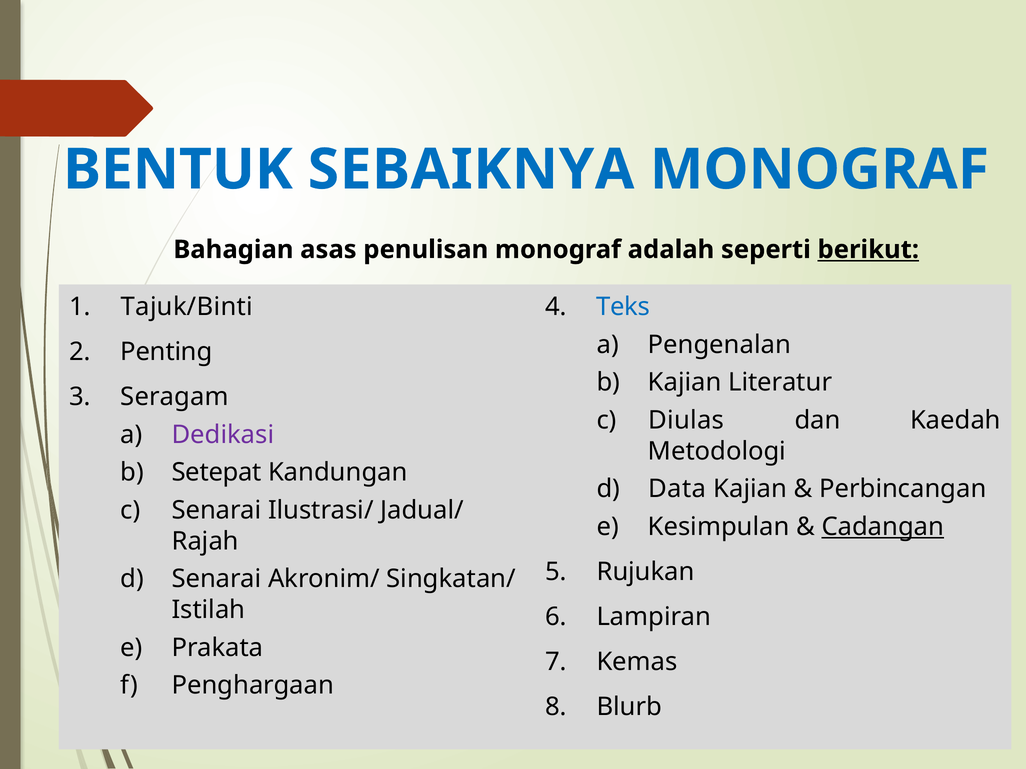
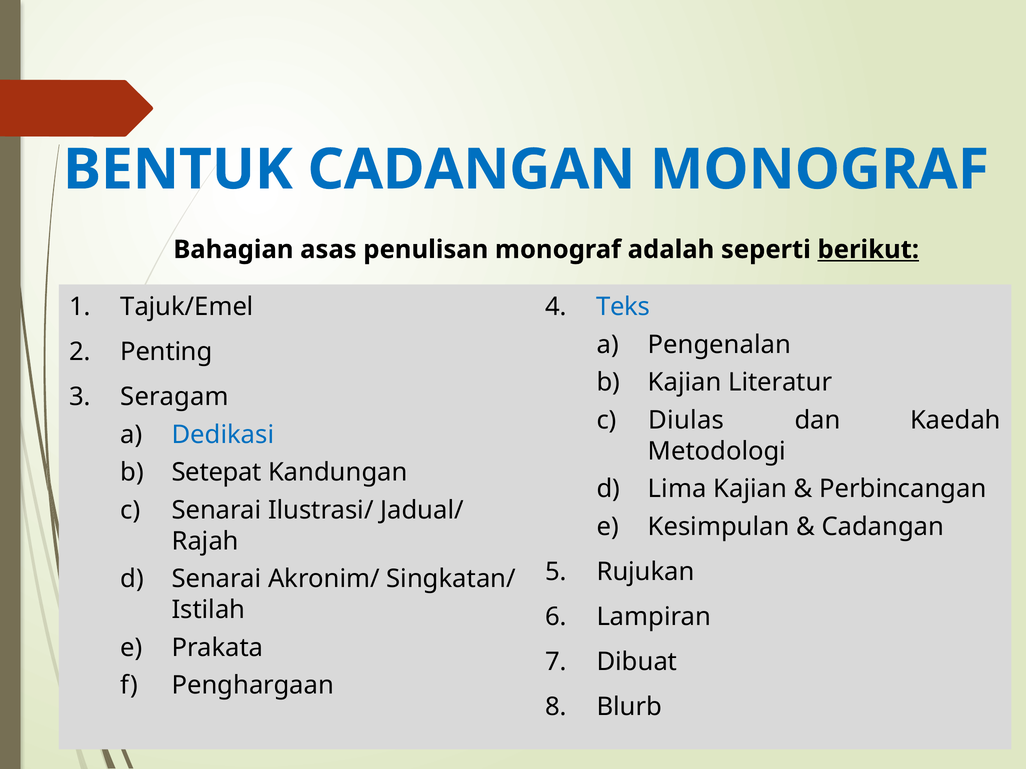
BENTUK SEBAIKNYA: SEBAIKNYA -> CADANGAN
Tajuk/Binti: Tajuk/Binti -> Tajuk/Emel
Dedikasi colour: purple -> blue
Data: Data -> Lima
Cadangan at (883, 527) underline: present -> none
Kemas: Kemas -> Dibuat
